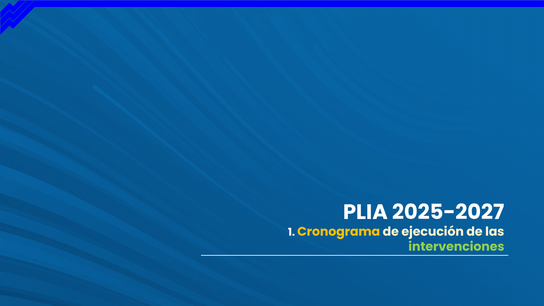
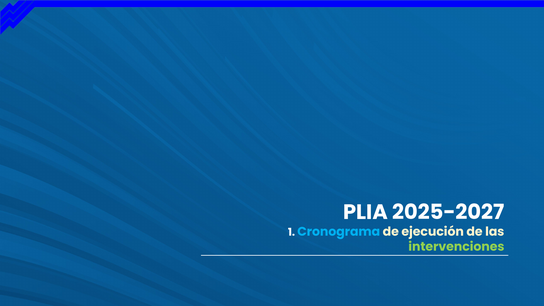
Cronograma colour: yellow -> light blue
